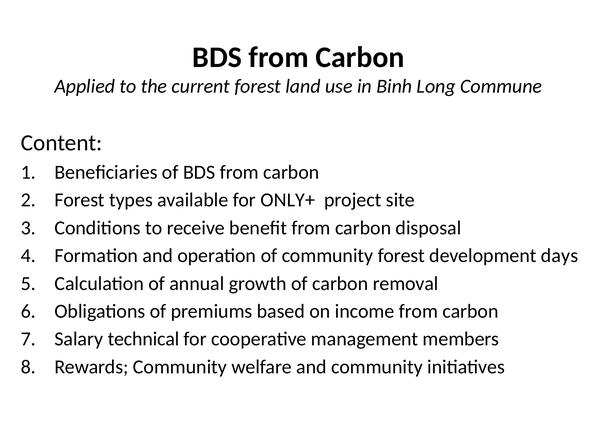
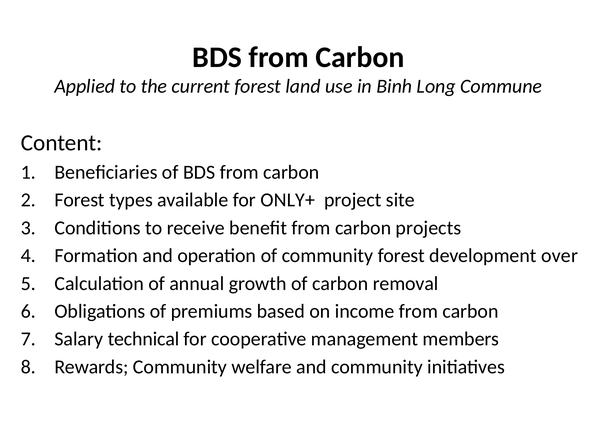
disposal: disposal -> projects
days: days -> over
